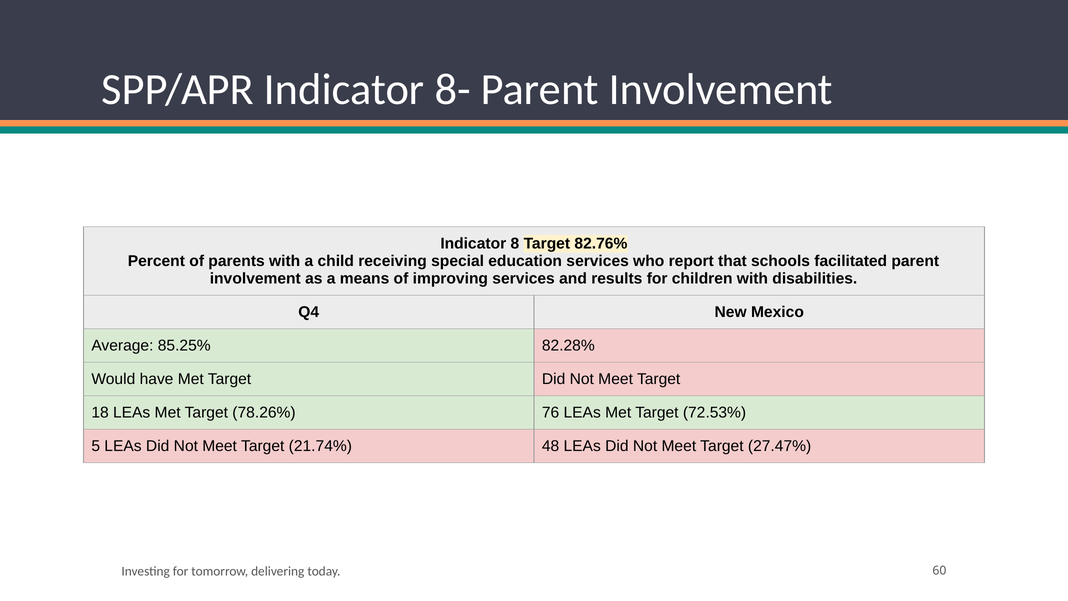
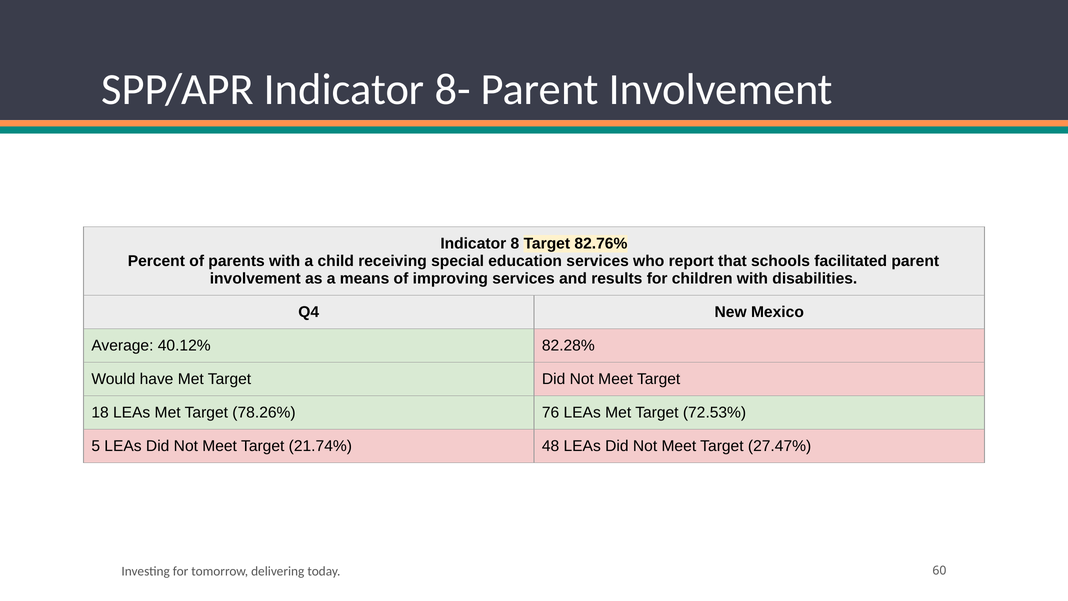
85.25%: 85.25% -> 40.12%
